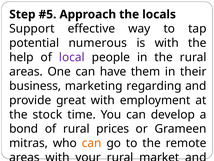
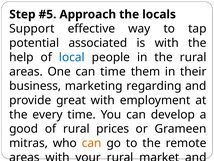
numerous: numerous -> associated
local colour: purple -> blue
can have: have -> time
stock: stock -> every
bond: bond -> good
